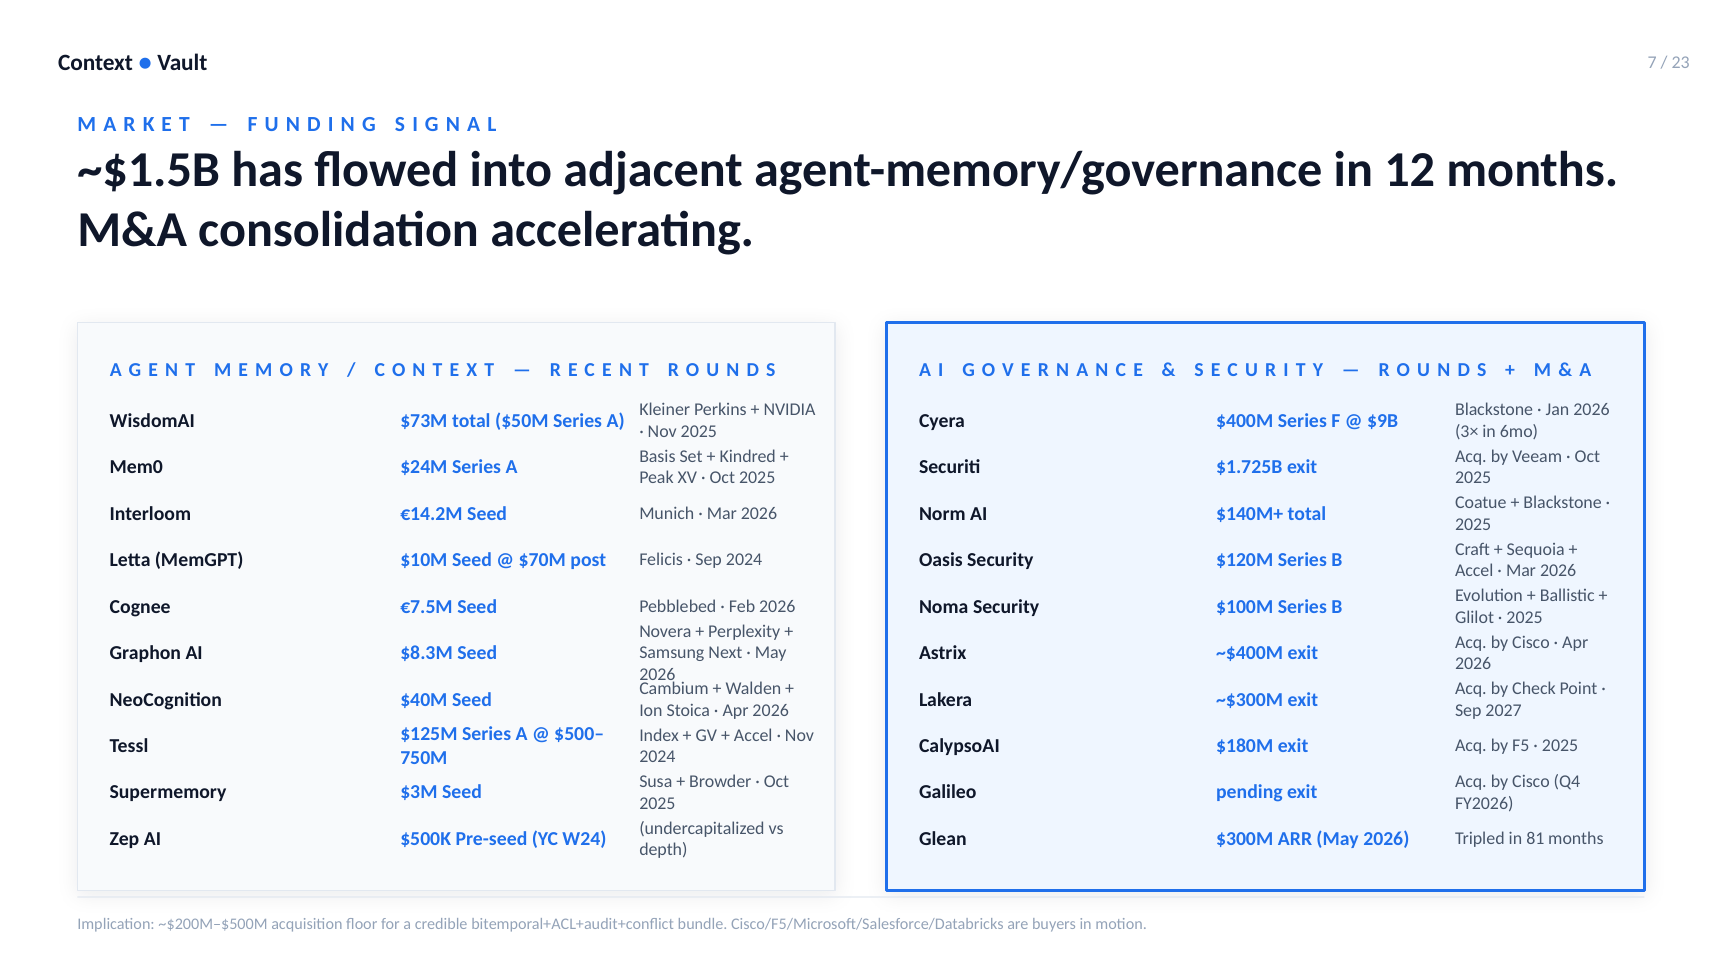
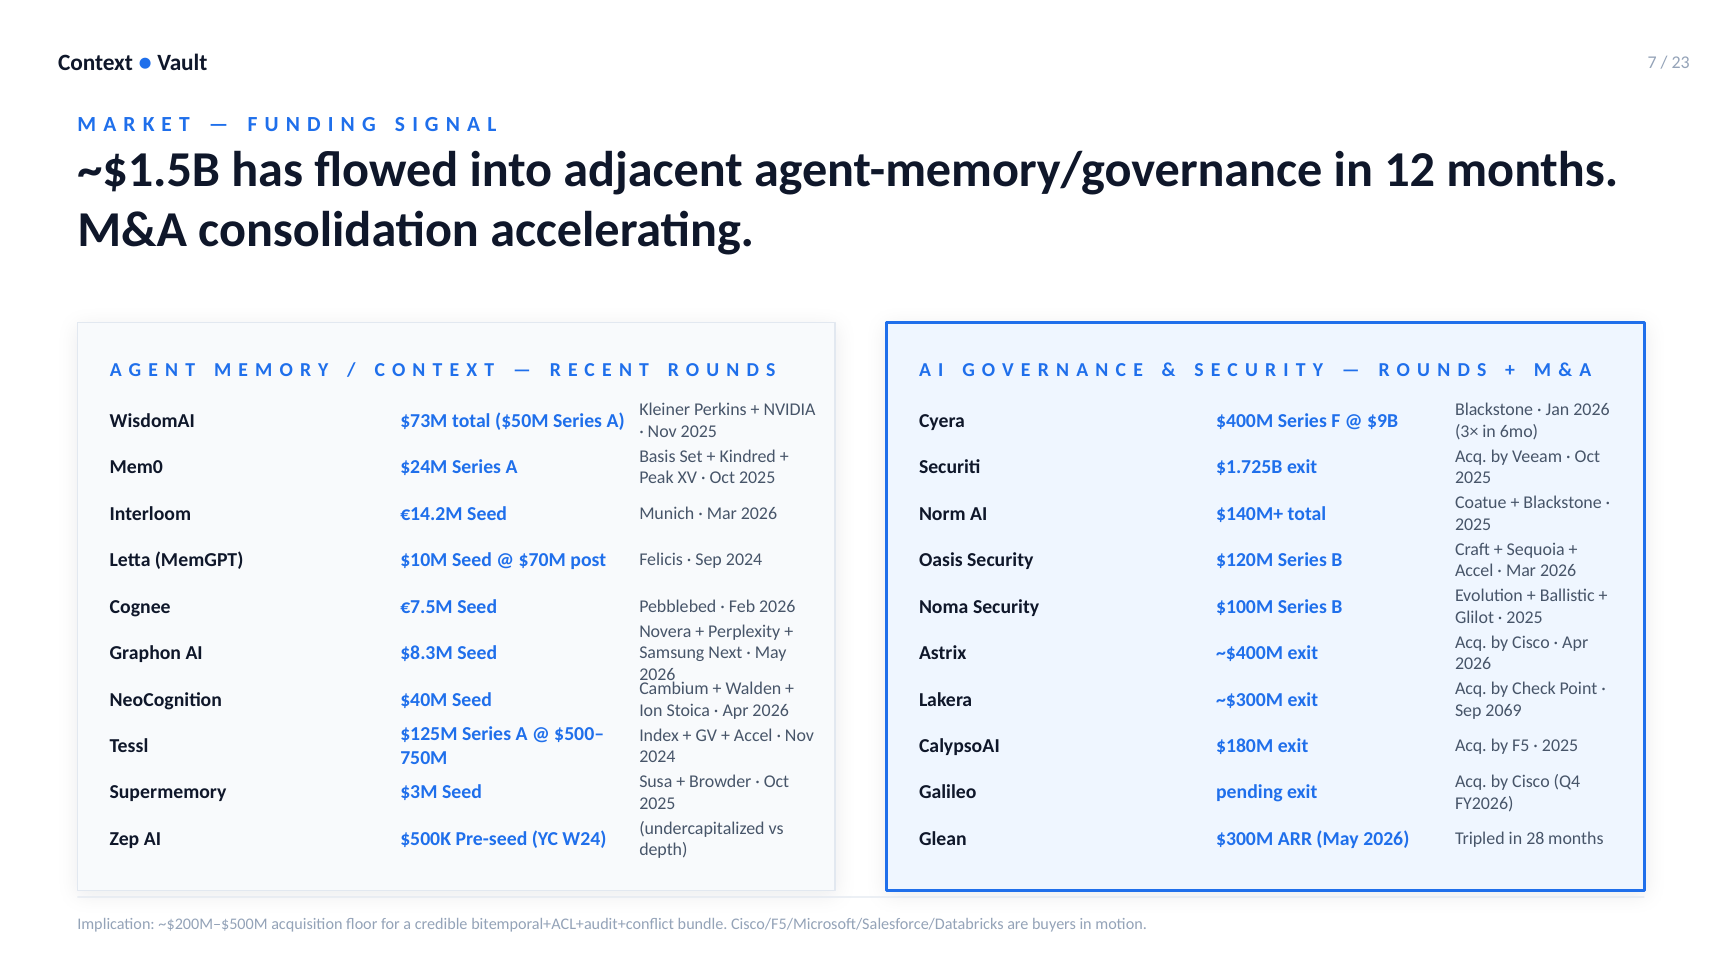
2027: 2027 -> 2069
81: 81 -> 28
